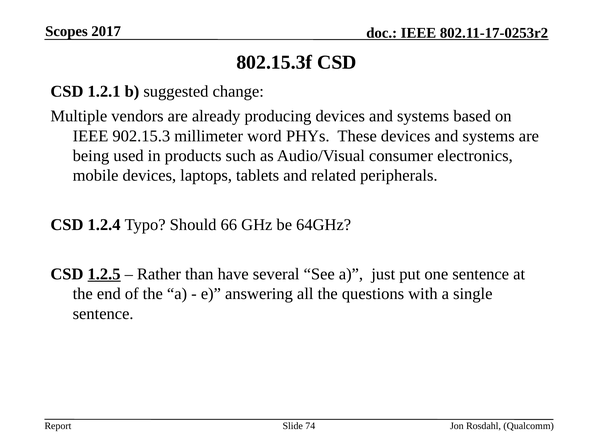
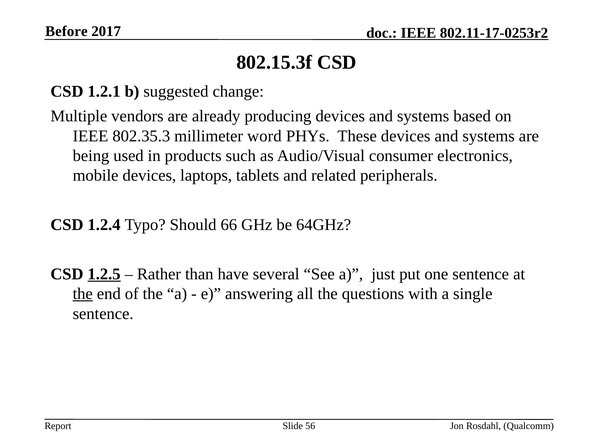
Scopes: Scopes -> Before
902.15.3: 902.15.3 -> 802.35.3
the at (83, 294) underline: none -> present
74: 74 -> 56
